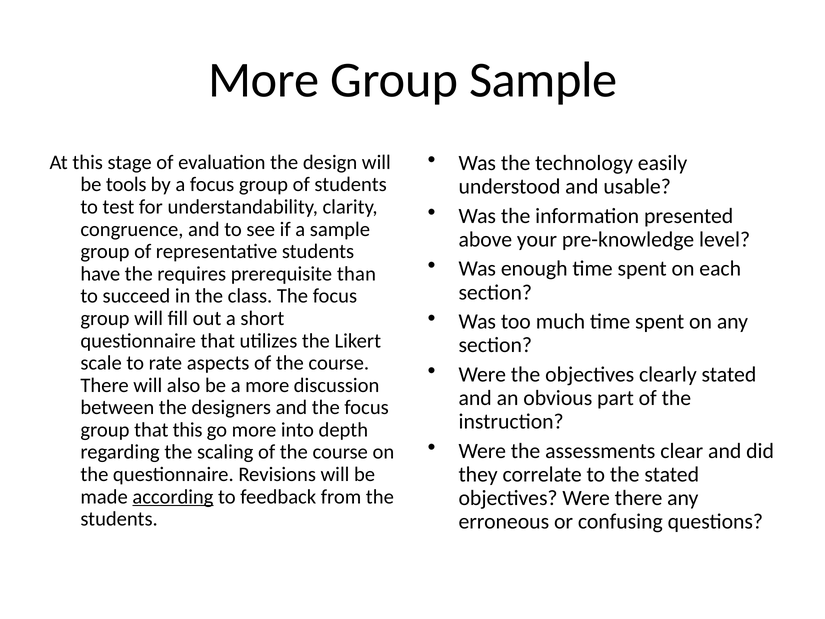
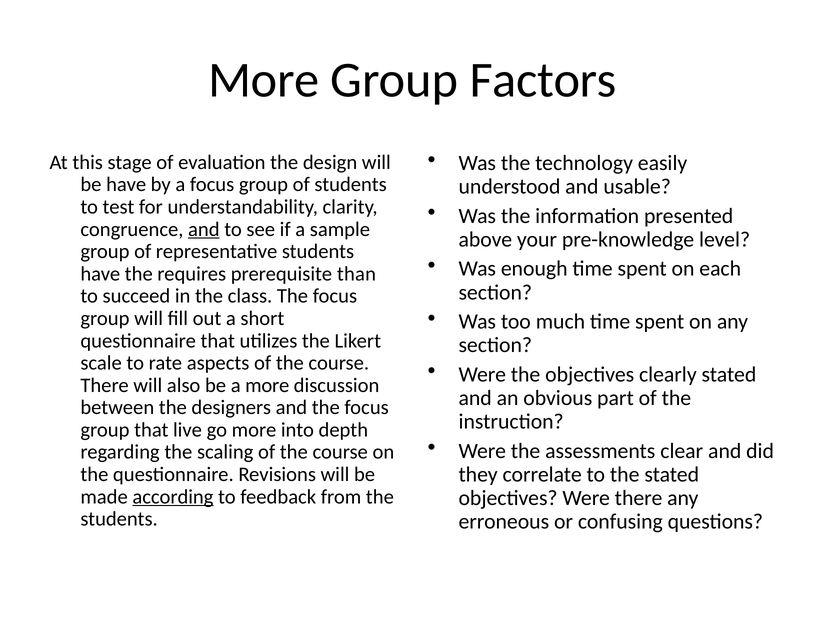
Group Sample: Sample -> Factors
be tools: tools -> have
and at (204, 229) underline: none -> present
that this: this -> live
